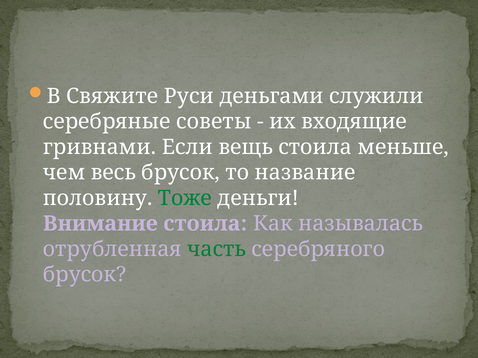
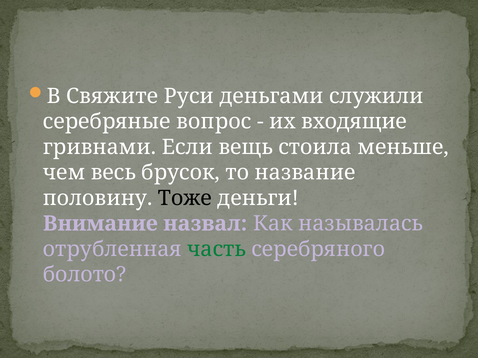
советы: советы -> вопрос
Тоже colour: green -> black
Внимание стоила: стоила -> назвал
брусок at (85, 275): брусок -> болото
